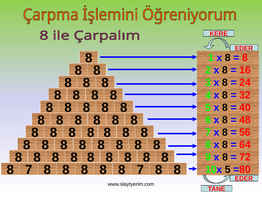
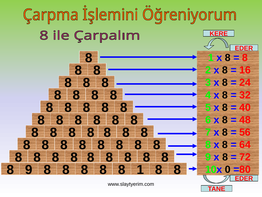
7 at (29, 169): 7 -> 9
7 at (140, 169): 7 -> 1
10x 5: 5 -> 0
